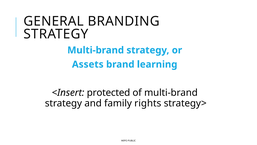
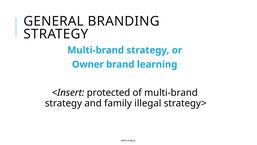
Assets: Assets -> Owner
rights: rights -> illegal
